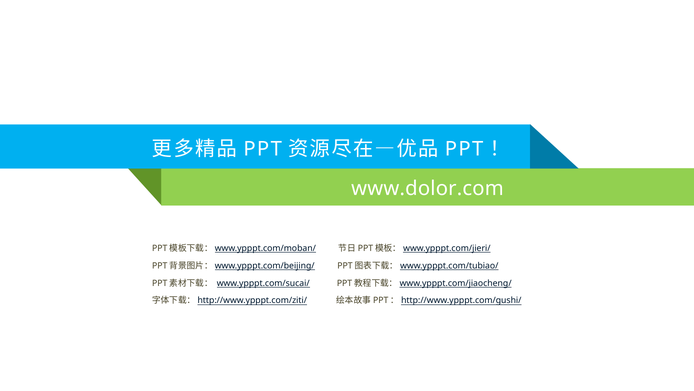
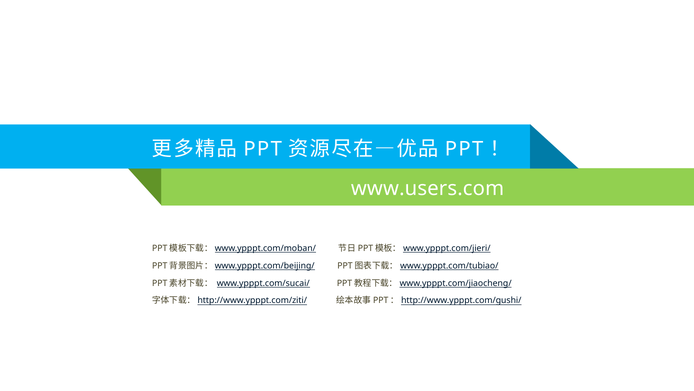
www.dolor.com: www.dolor.com -> www.users.com
